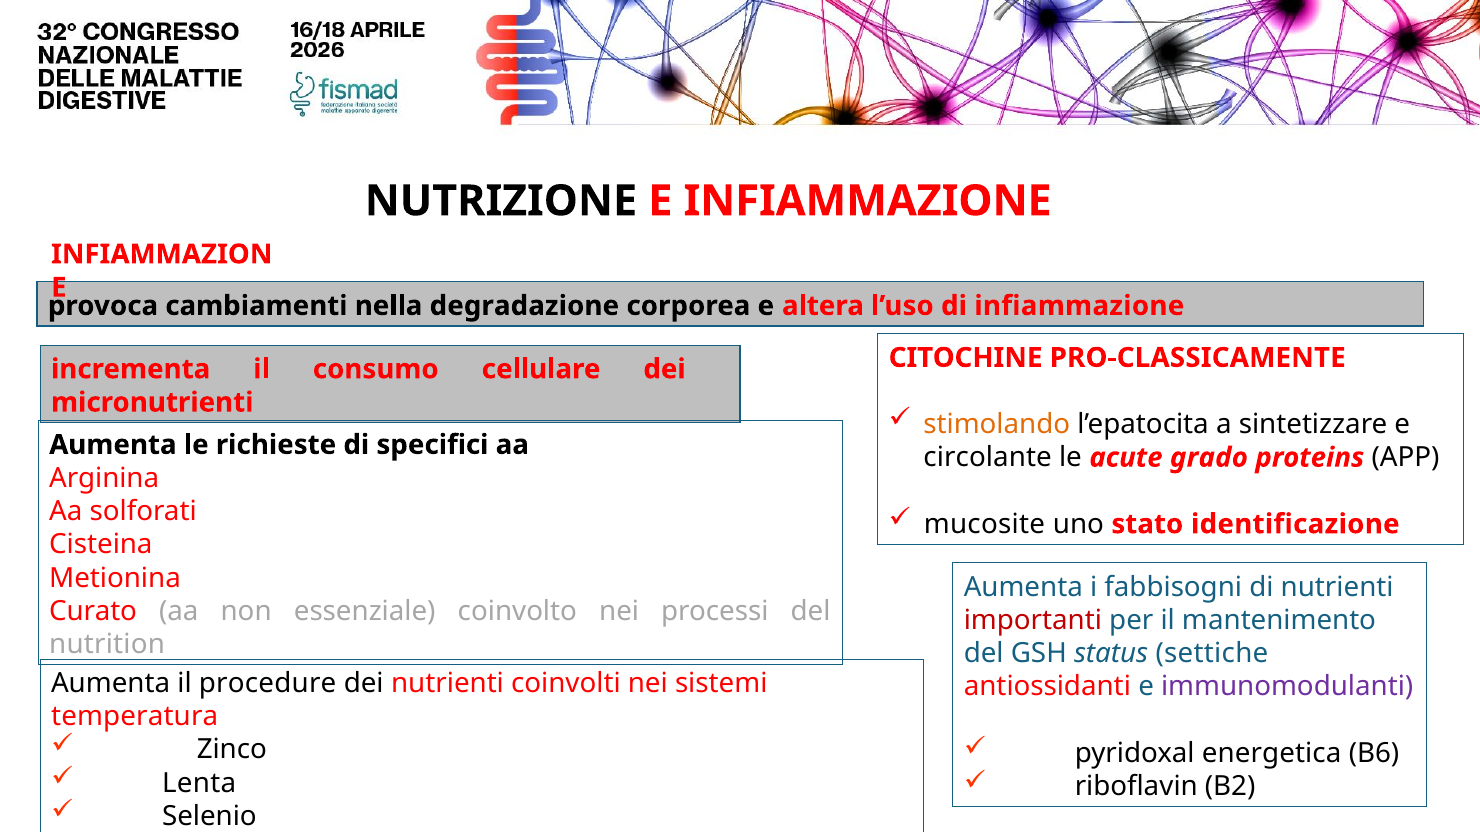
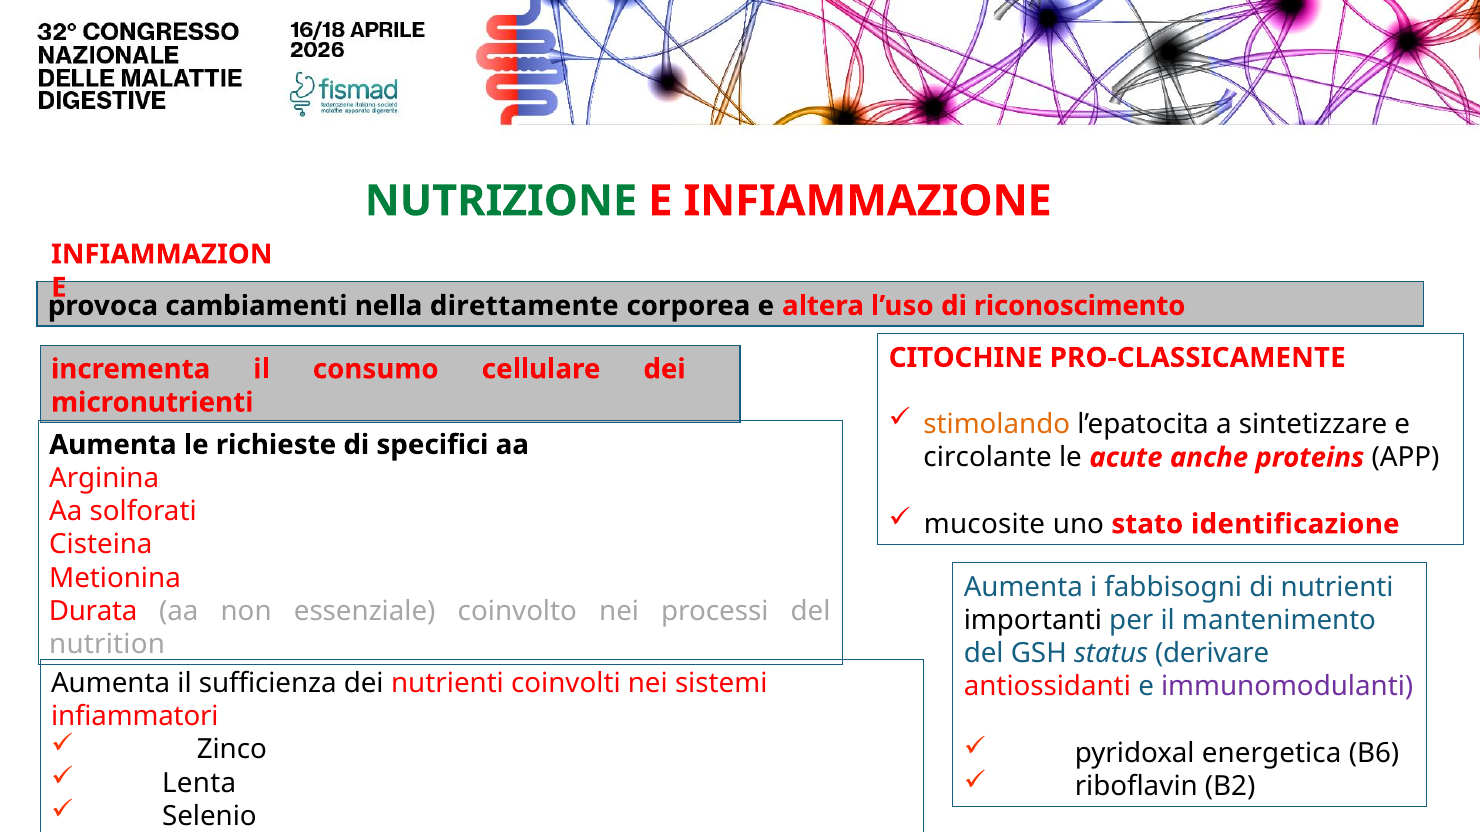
NUTRIZIONE colour: black -> green
degradazione: degradazione -> direttamente
di infiammazione: infiammazione -> riconoscimento
grado: grado -> anche
Curato: Curato -> Durata
importanti colour: red -> black
settiche: settiche -> derivare
procedure: procedure -> sufficienza
temperatura: temperatura -> infiammatori
